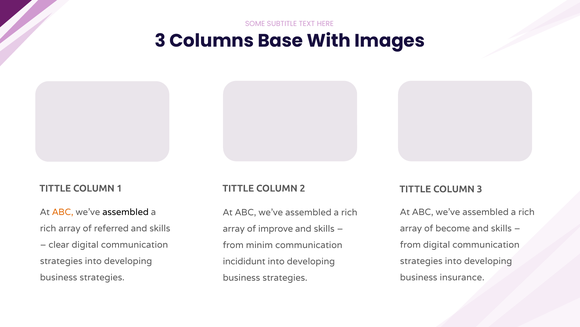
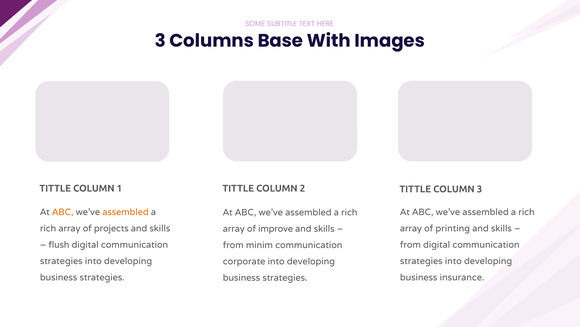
assembled at (126, 212) colour: black -> orange
referred: referred -> projects
become: become -> printing
clear: clear -> flush
incididunt: incididunt -> corporate
